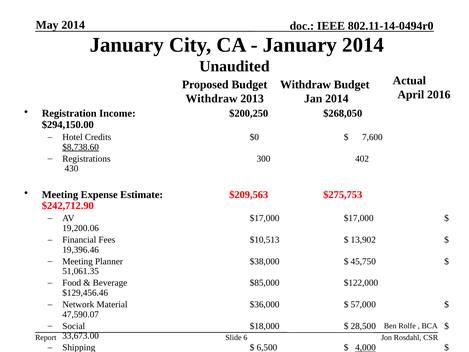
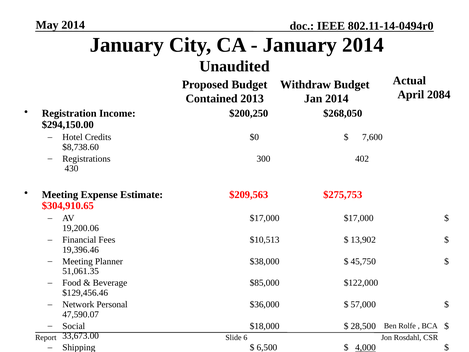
2016: 2016 -> 2084
Withdraw at (212, 98): Withdraw -> Contained
$8,738.60 underline: present -> none
$242,712.90: $242,712.90 -> $304,910.65
Material: Material -> Personal
